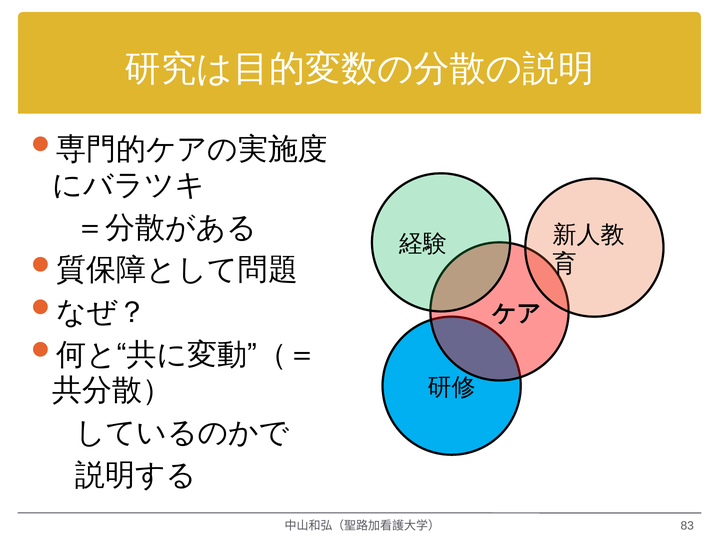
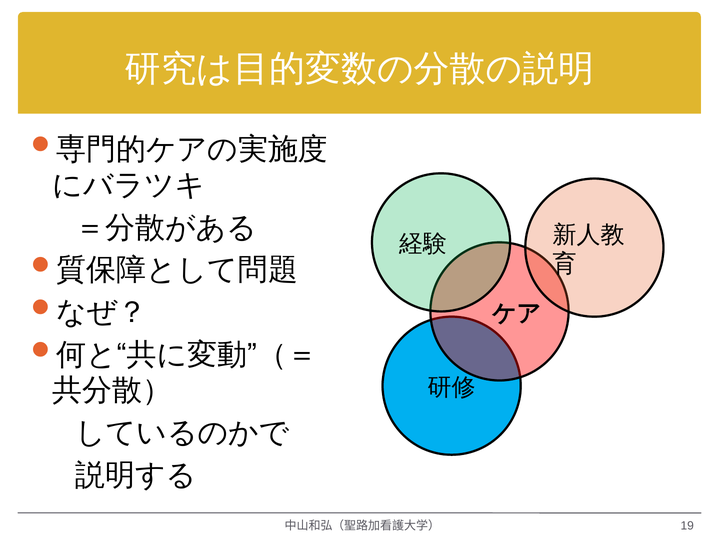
83: 83 -> 19
